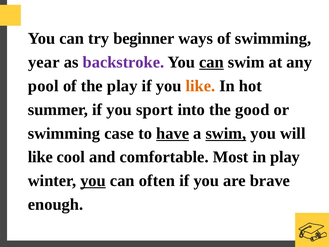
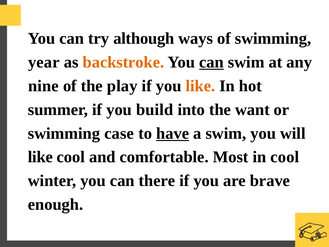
beginner: beginner -> although
backstroke colour: purple -> orange
pool: pool -> nine
sport: sport -> build
good: good -> want
swim at (226, 133) underline: present -> none
in play: play -> cool
you at (93, 181) underline: present -> none
often: often -> there
